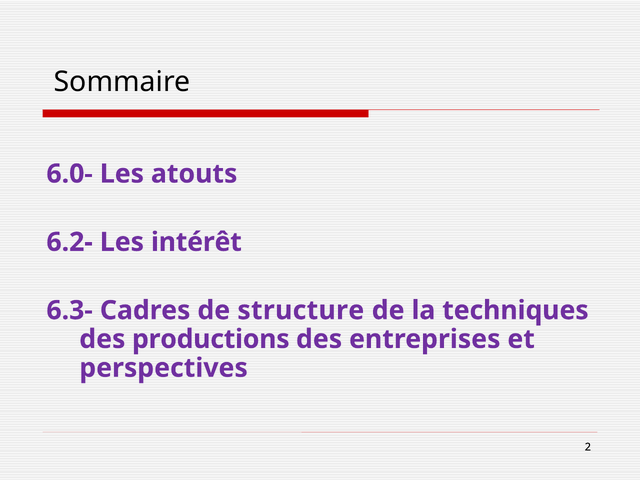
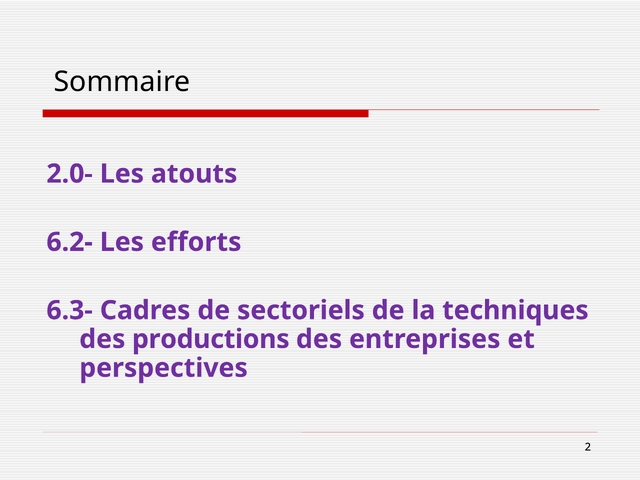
6.0-: 6.0- -> 2.0-
intérêt: intérêt -> efforts
structure: structure -> sectoriels
